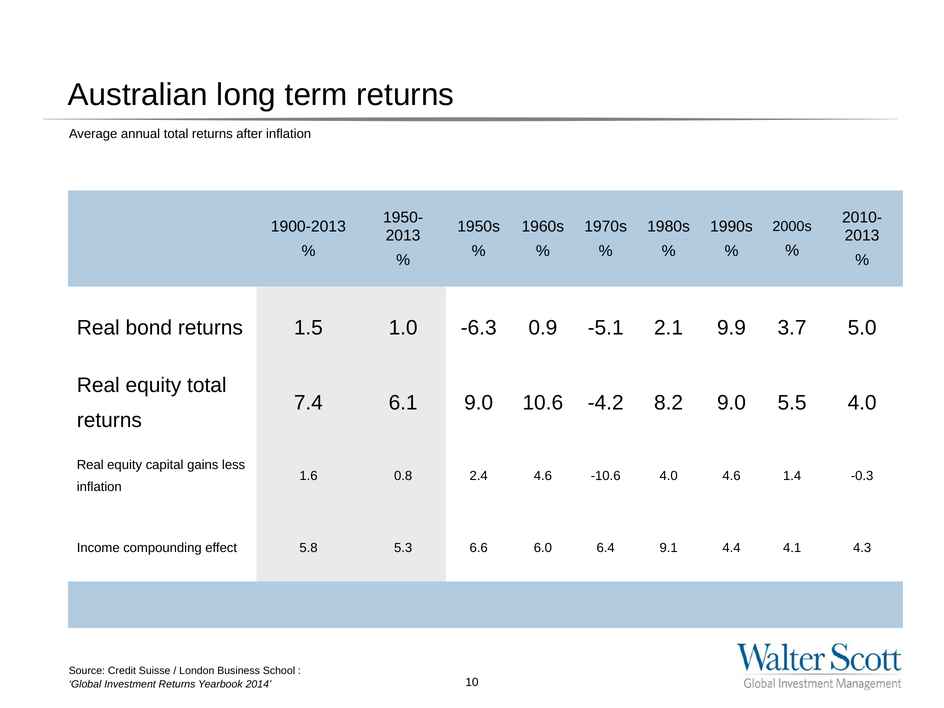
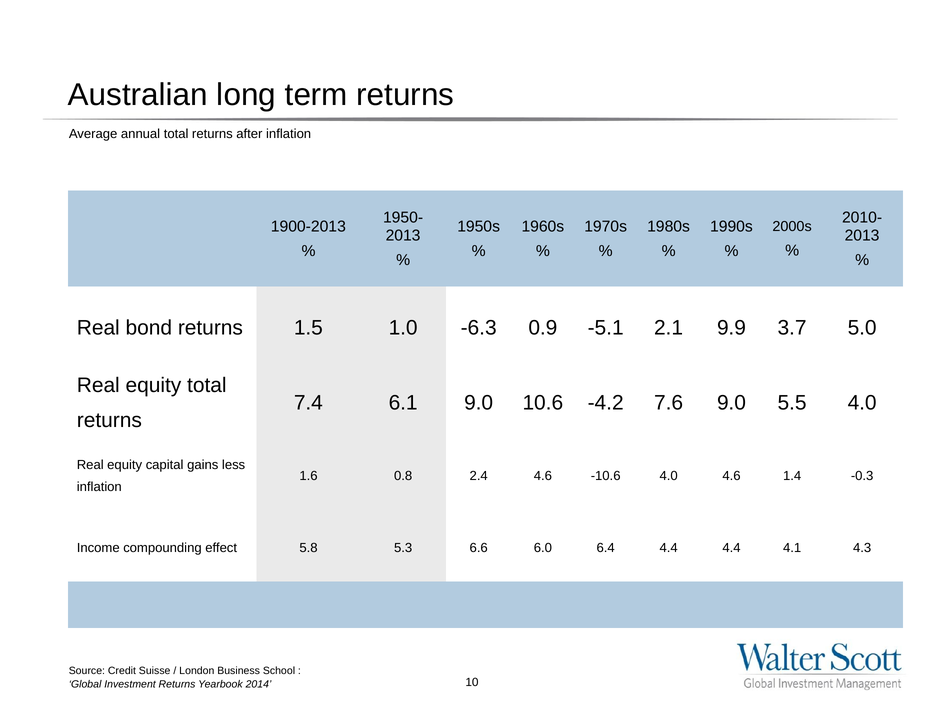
8.2: 8.2 -> 7.6
6.4 9.1: 9.1 -> 4.4
